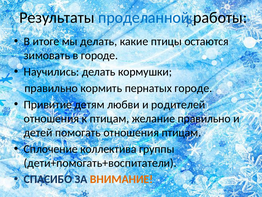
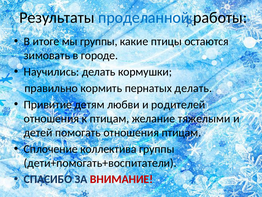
мы делать: делать -> группы
пернатых городе: городе -> делать
желание правильно: правильно -> тяжелыми
ВНИМАНИЕ colour: orange -> red
